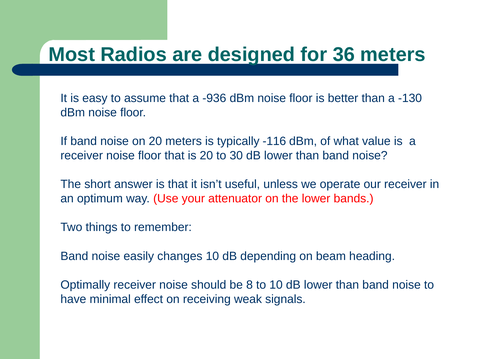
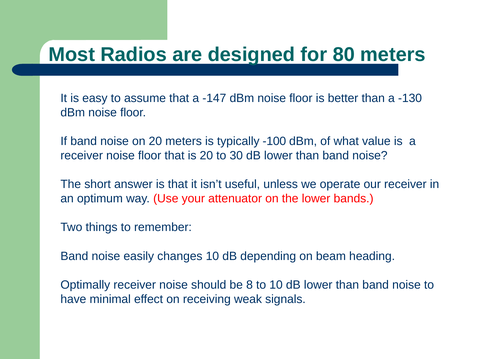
36: 36 -> 80
-936: -936 -> -147
-116: -116 -> -100
